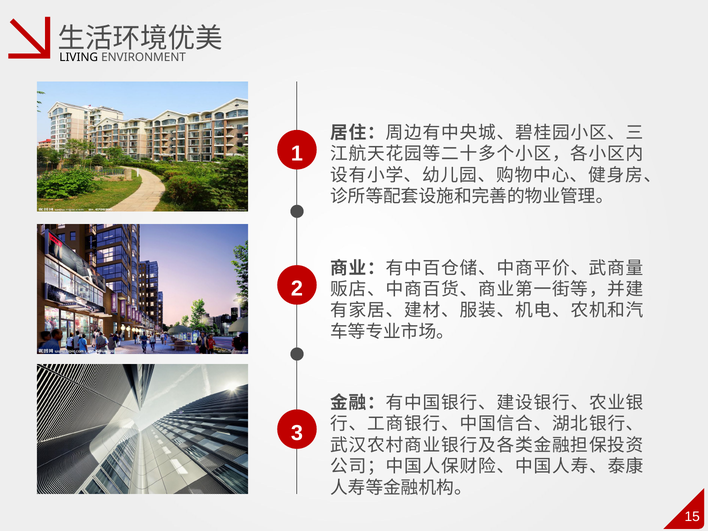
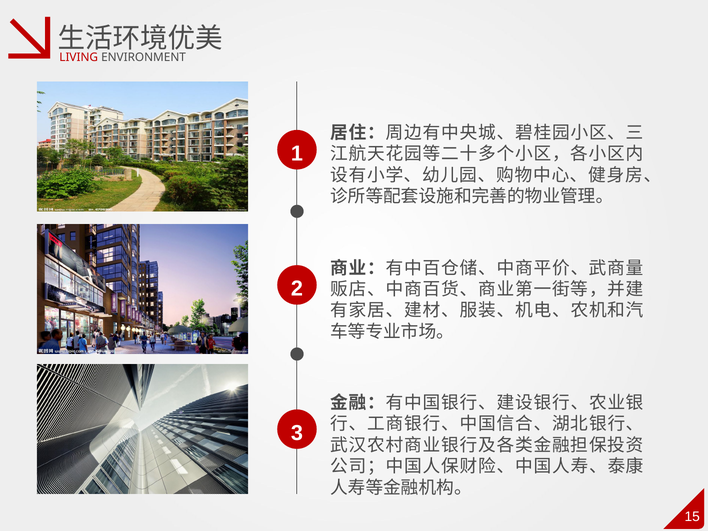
LIVING colour: black -> red
